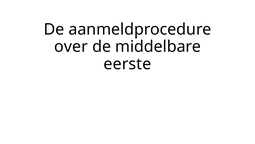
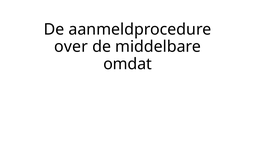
eerste: eerste -> omdat
